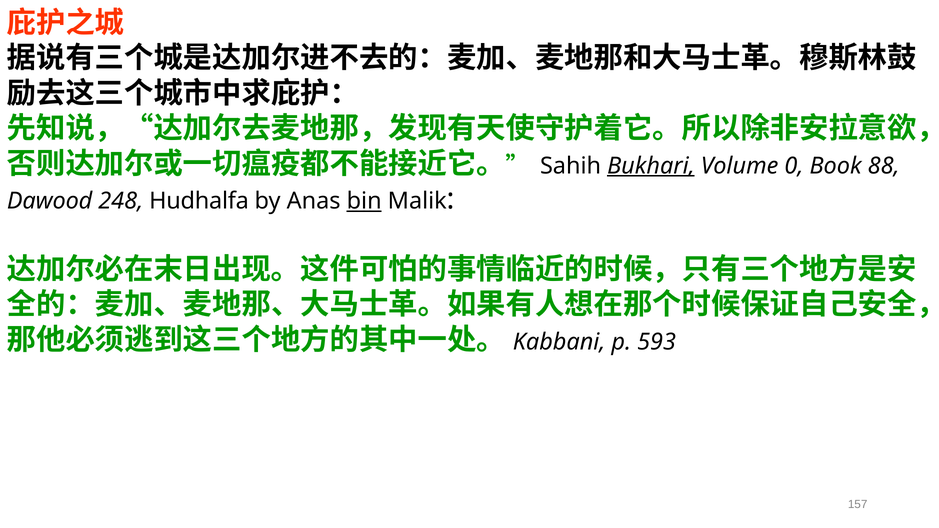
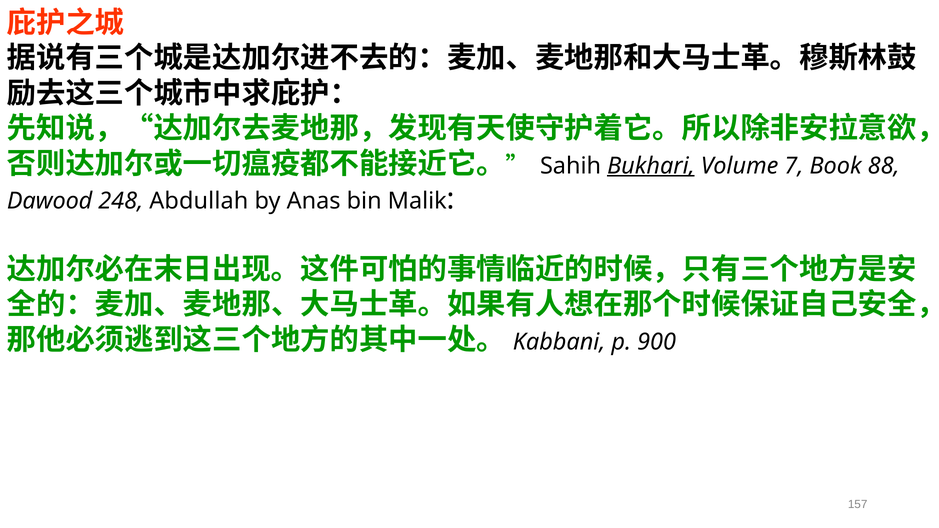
0: 0 -> 7
Hudhalfa: Hudhalfa -> Abdullah
bin underline: present -> none
593: 593 -> 900
